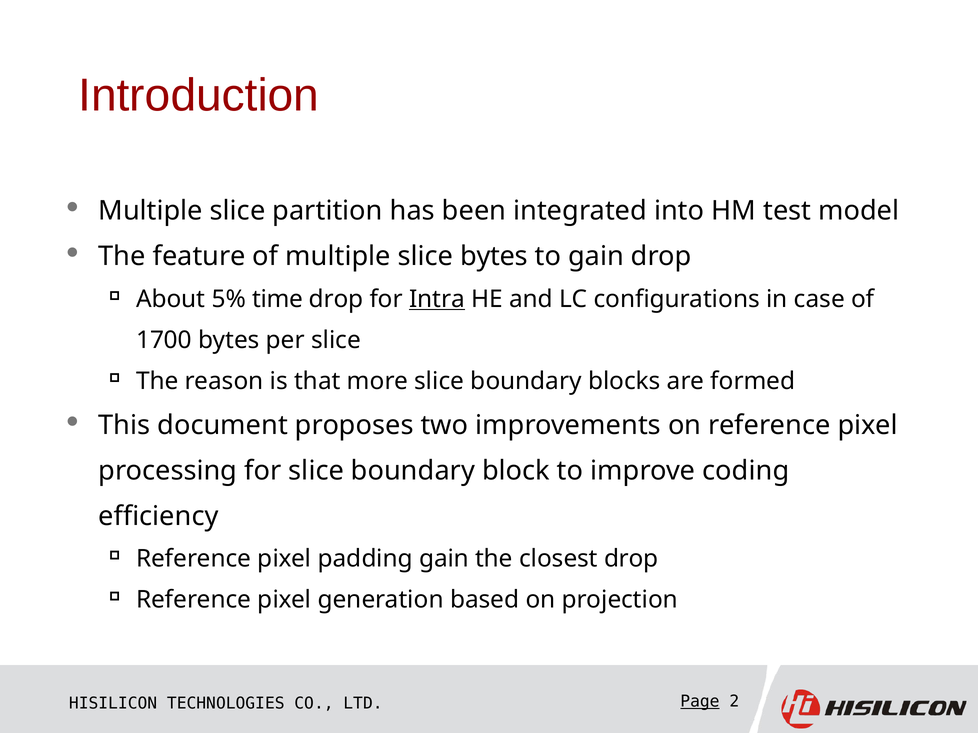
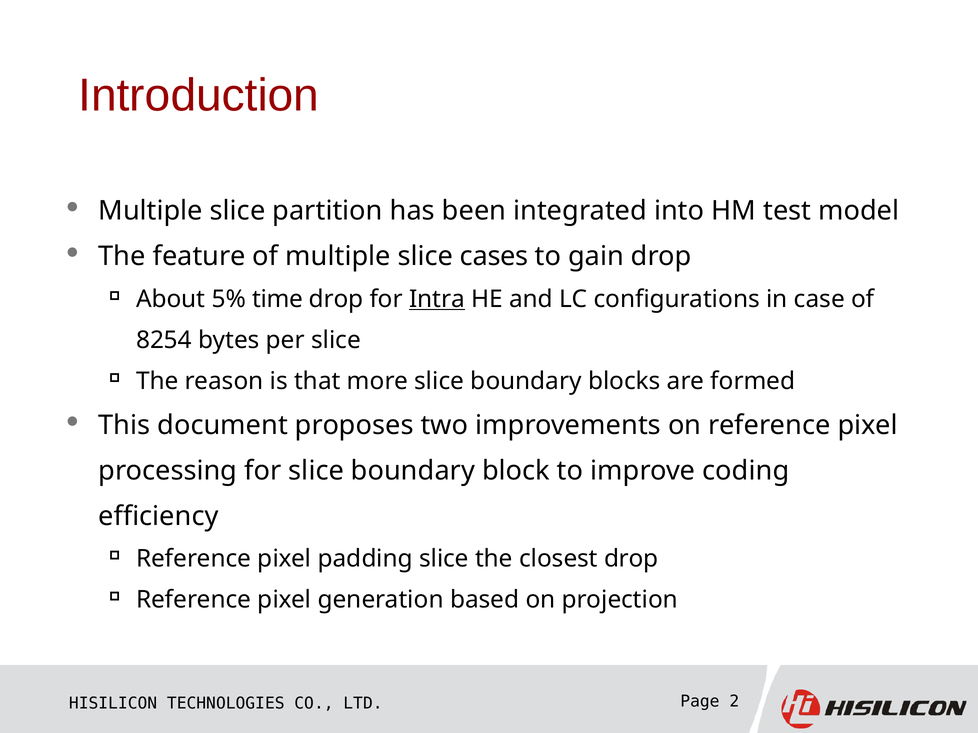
slice bytes: bytes -> cases
1700: 1700 -> 8254
padding gain: gain -> slice
Page underline: present -> none
